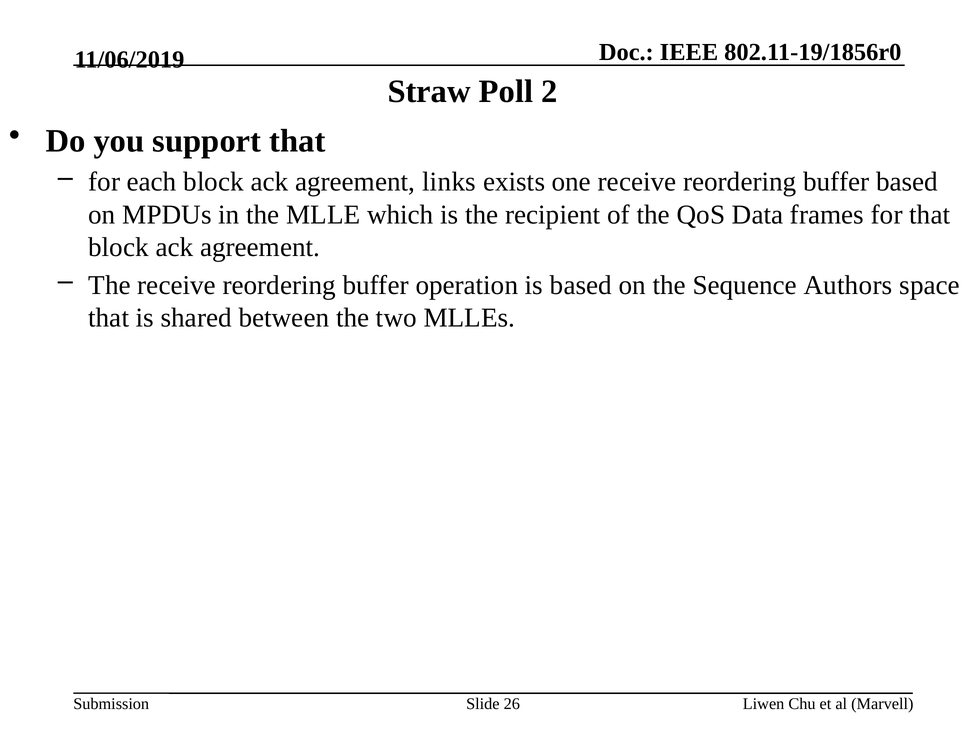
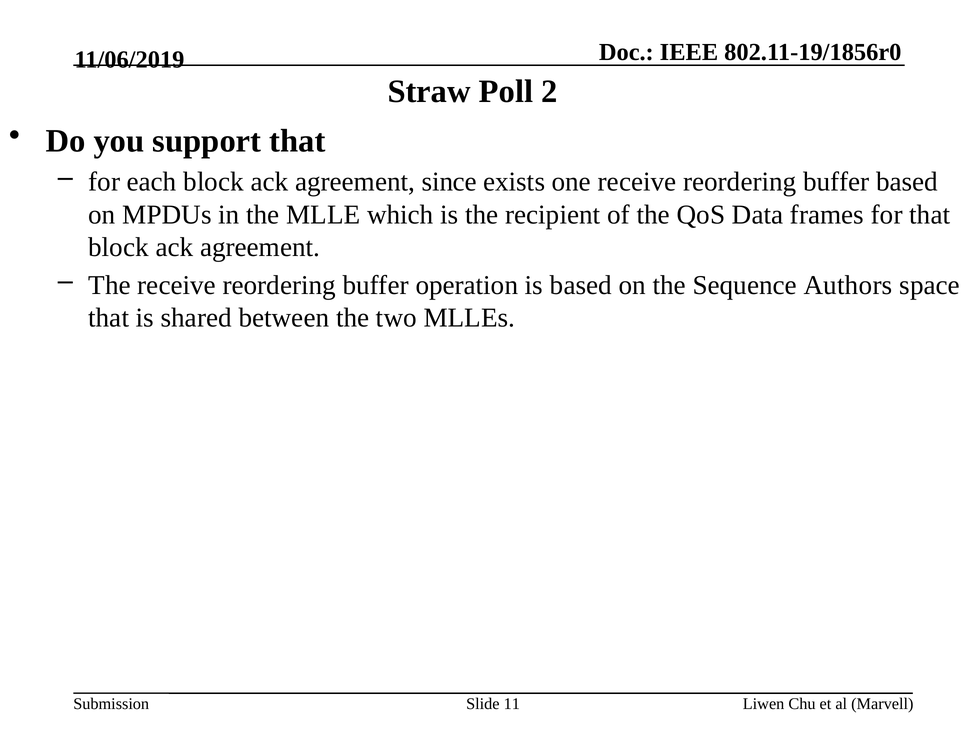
links: links -> since
26: 26 -> 11
